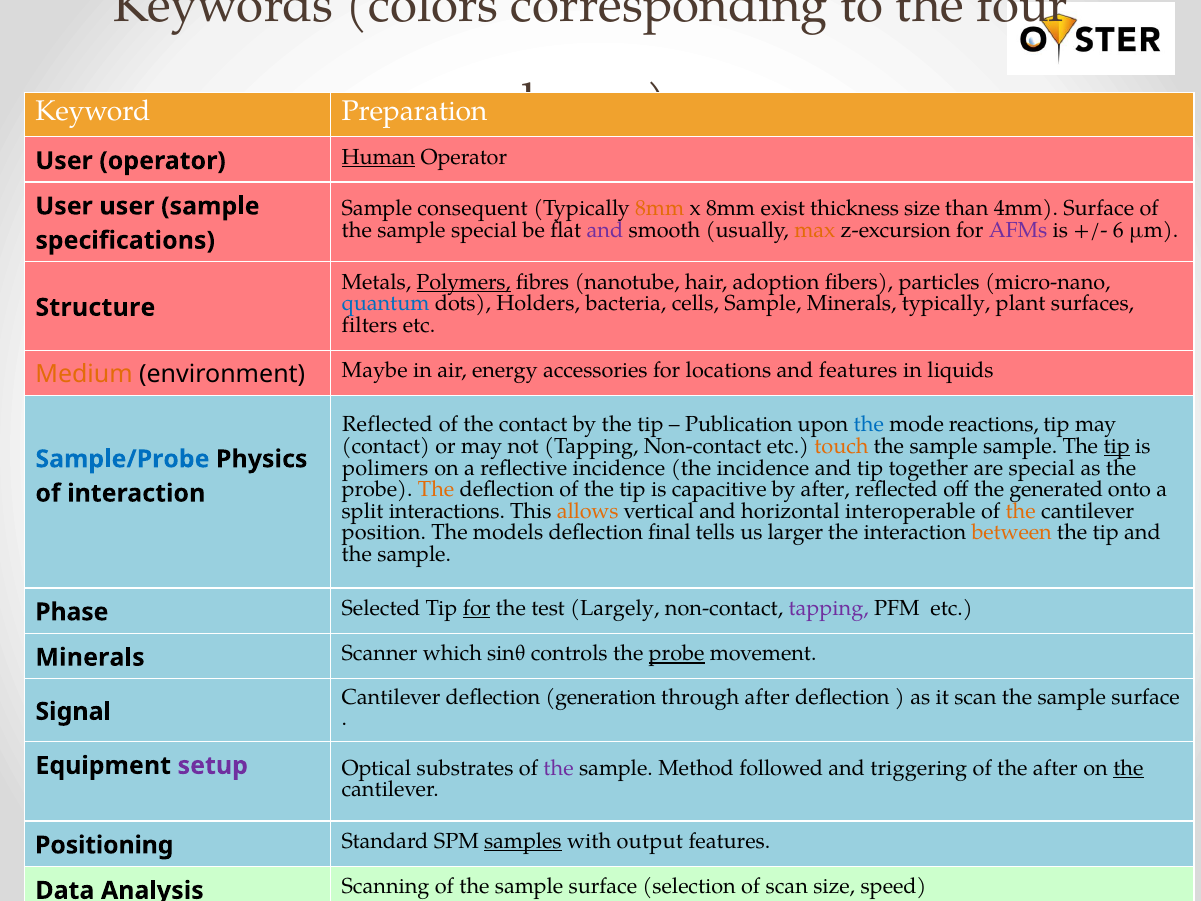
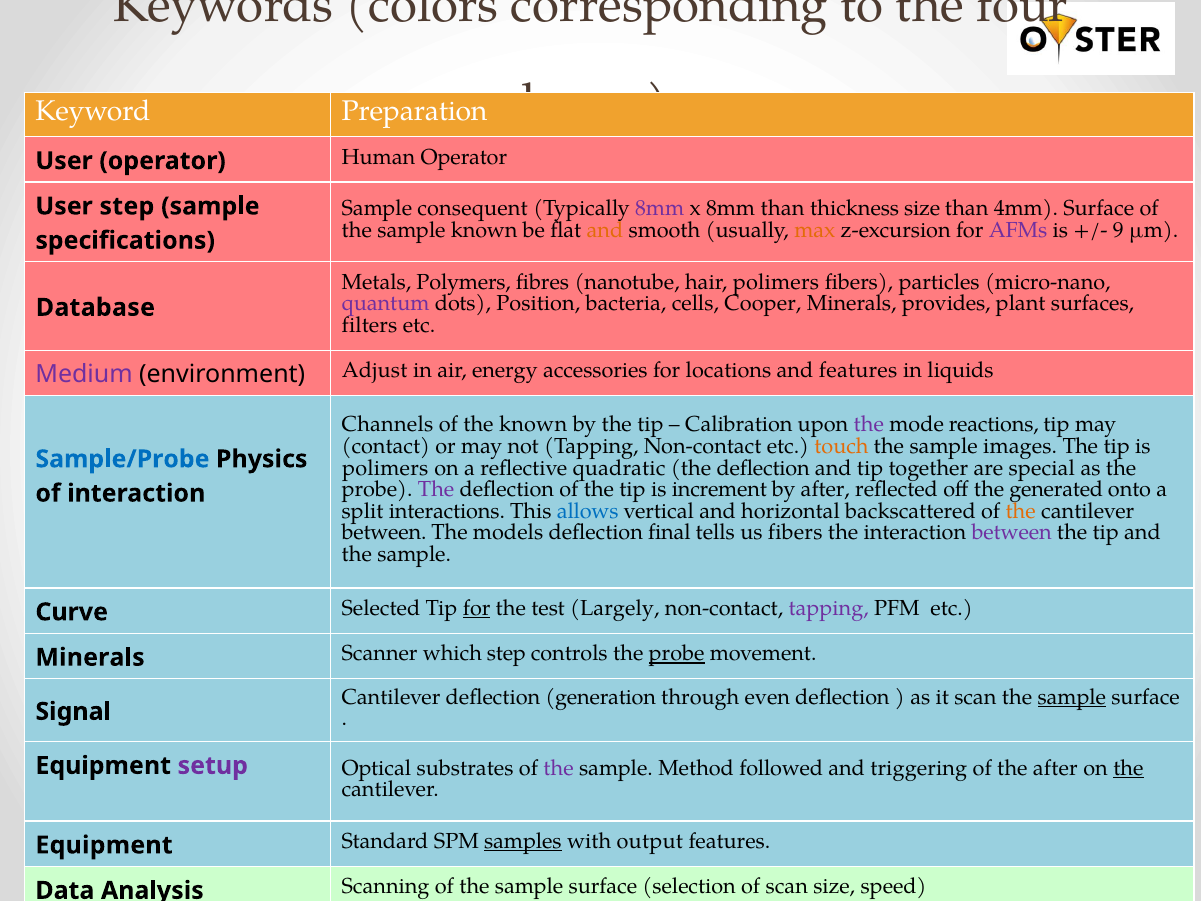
Human underline: present -> none
User user: user -> step
8mm at (660, 209) colour: orange -> purple
8mm exist: exist -> than
sample special: special -> known
and at (605, 230) colour: purple -> orange
6: 6 -> 9
Polymers underline: present -> none
hair adoption: adoption -> polimers
quantum colour: blue -> purple
Holders: Holders -> Position
cells Sample: Sample -> Cooper
Minerals typically: typically -> provides
Structure: Structure -> Database
Medium colour: orange -> purple
Maybe: Maybe -> Adjust
Reflected at (387, 425): Reflected -> Channels
the contact: contact -> known
Publication: Publication -> Calibration
the at (869, 425) colour: blue -> purple
sample sample: sample -> images
tip at (1117, 446) underline: present -> none
reflective incidence: incidence -> quadratic
incidence at (763, 468): incidence -> deflection
The at (436, 489) colour: orange -> purple
capacitive: capacitive -> increment
allows colour: orange -> blue
interoperable: interoperable -> backscattered
position at (384, 533): position -> between
us larger: larger -> fibers
between at (1012, 533) colour: orange -> purple
Phase: Phase -> Curve
which sinθ: sinθ -> step
through after: after -> even
sample at (1072, 697) underline: none -> present
Positioning at (104, 845): Positioning -> Equipment
